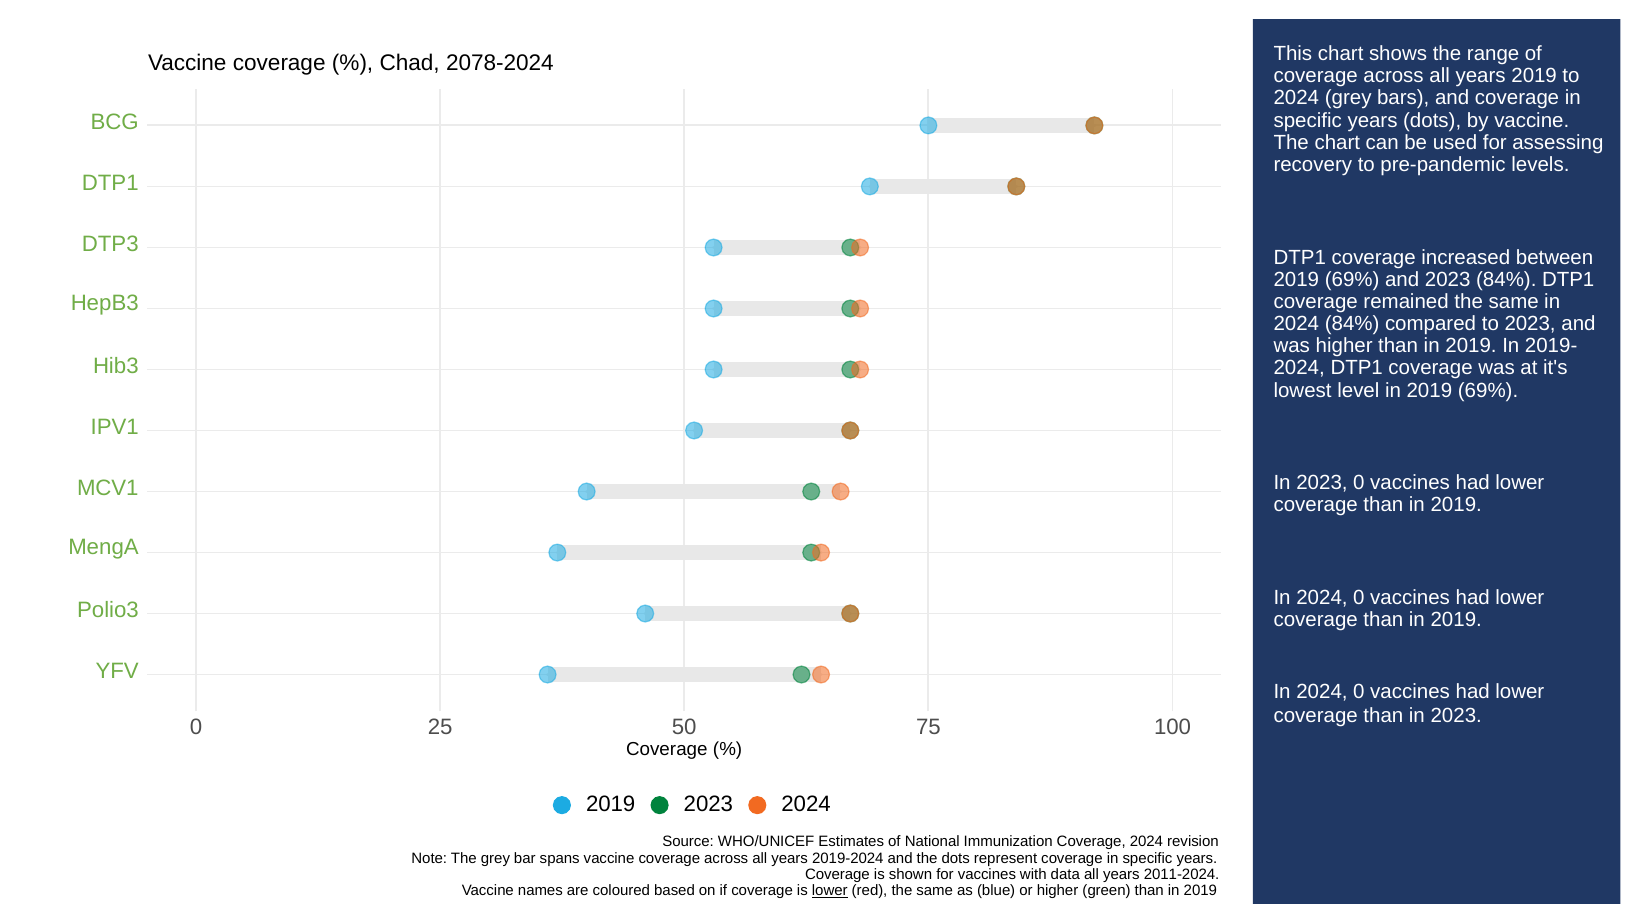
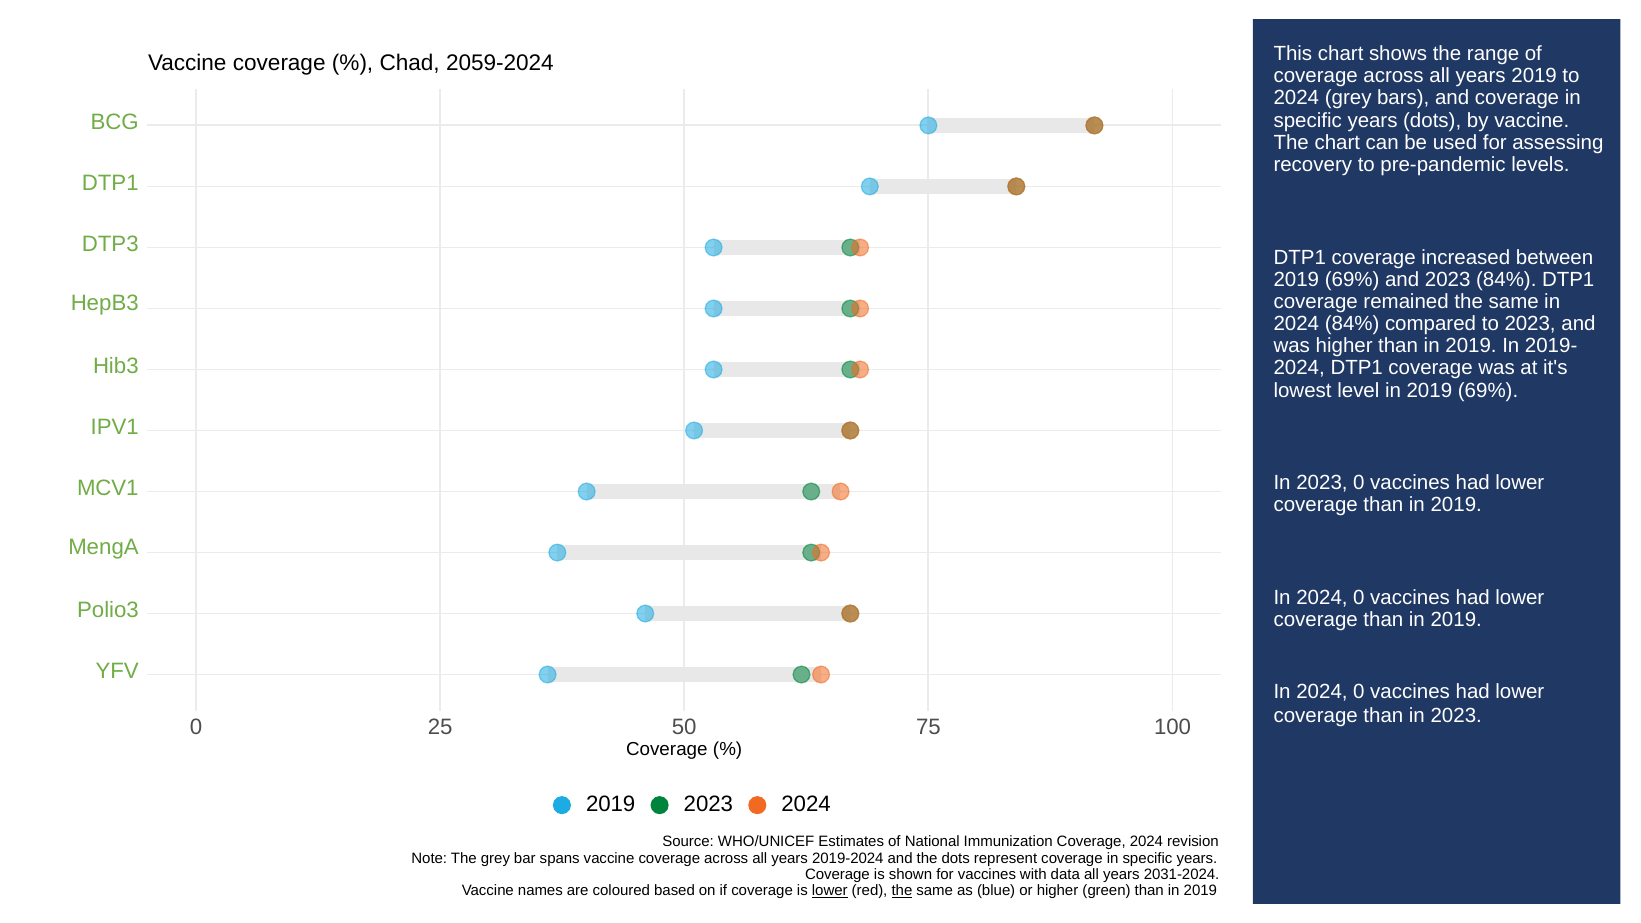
2078-2024: 2078-2024 -> 2059-2024
2011-2024: 2011-2024 -> 2031-2024
the at (902, 891) underline: none -> present
